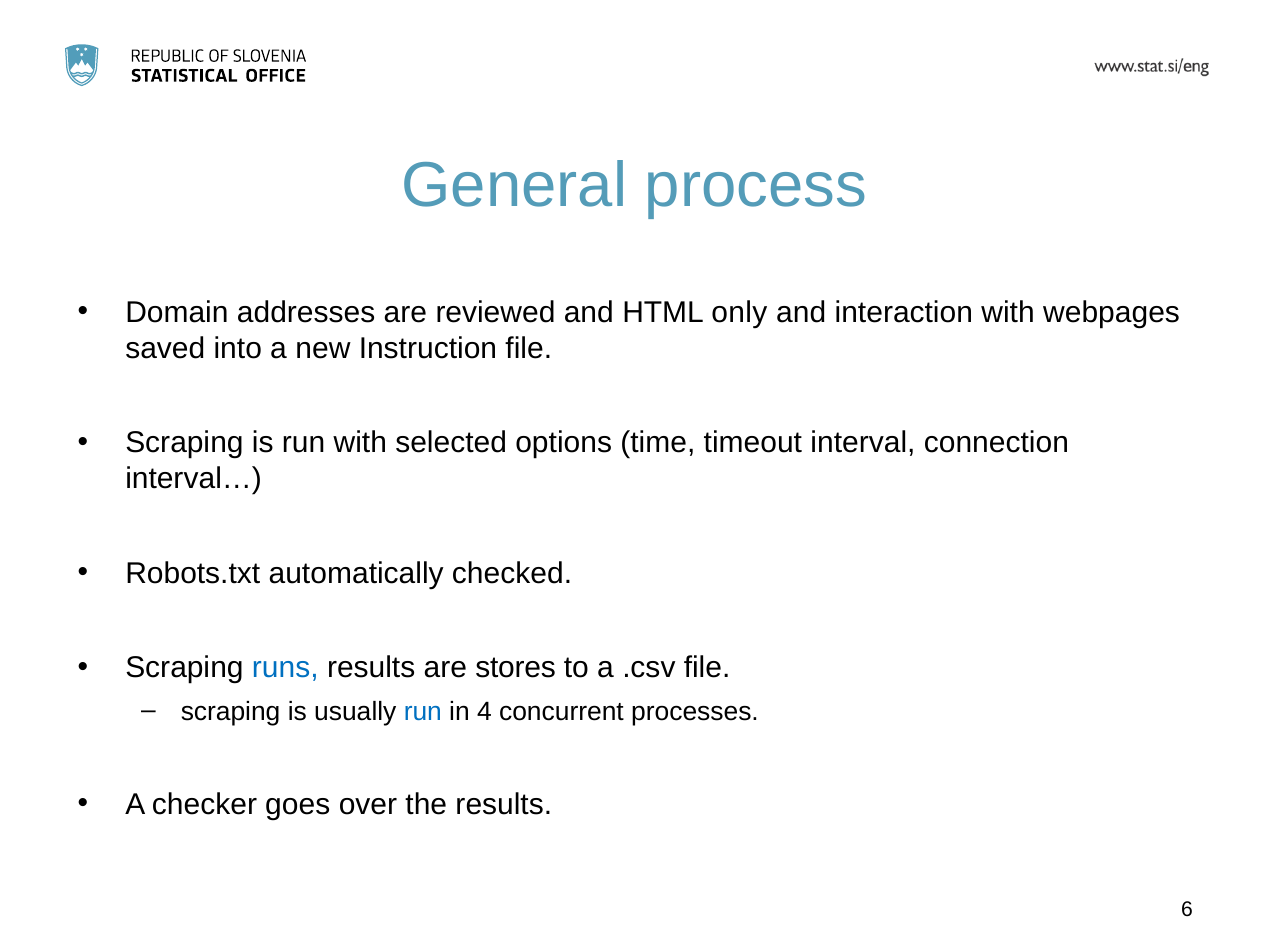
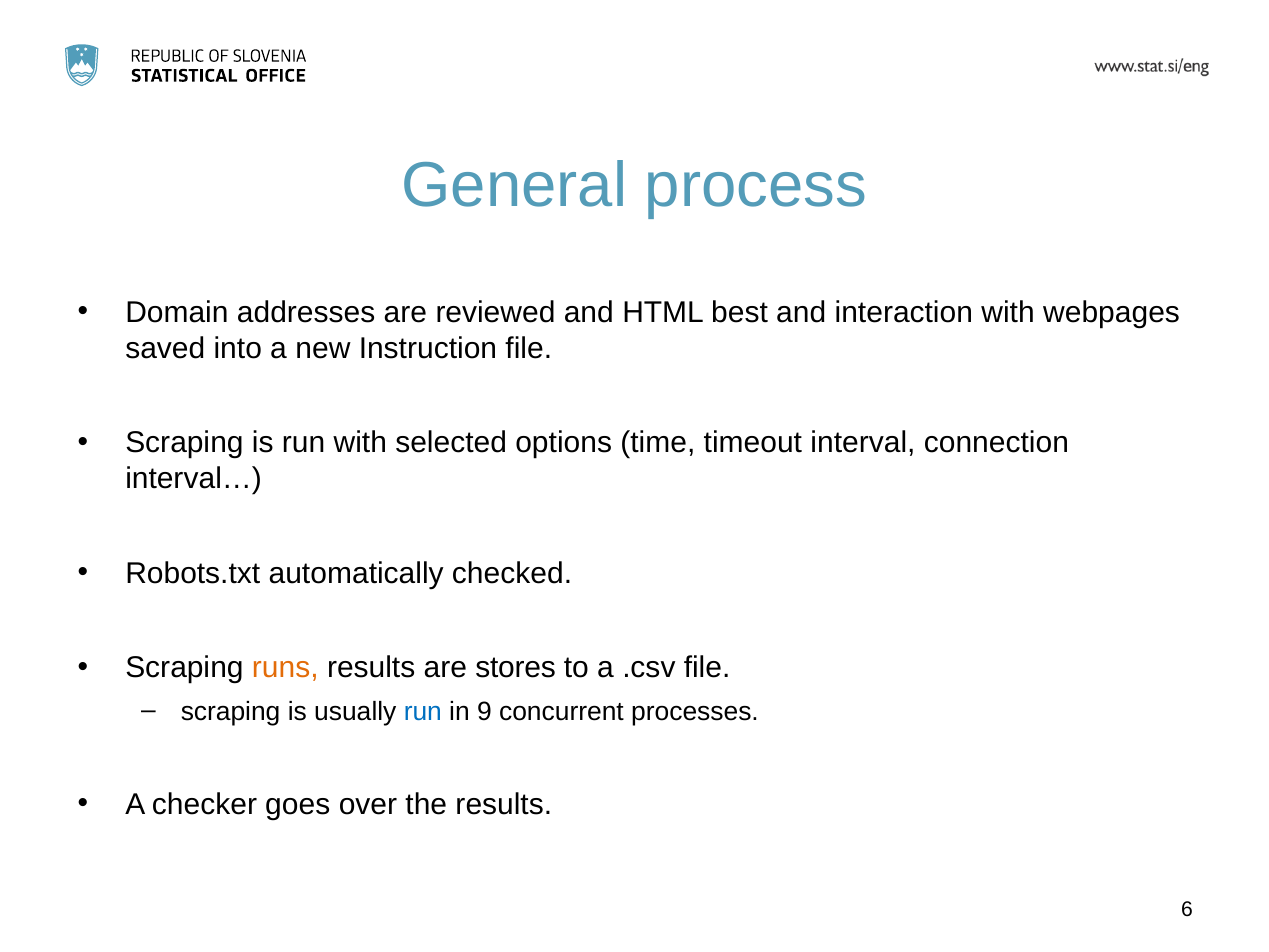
only: only -> best
runs colour: blue -> orange
4: 4 -> 9
